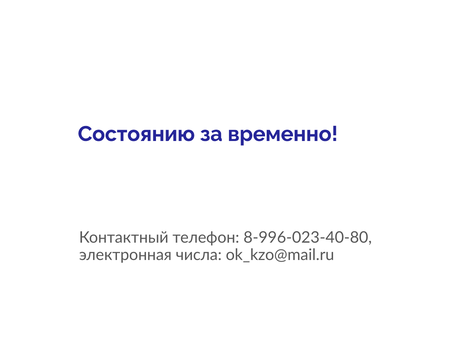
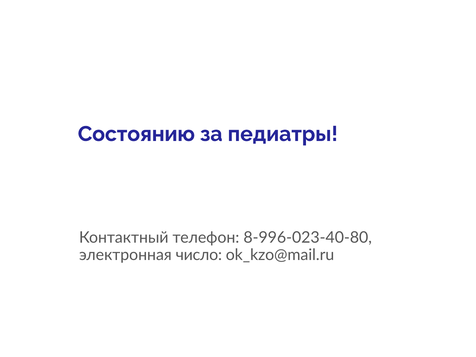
временно: временно -> педиатры
числа: числа -> число
